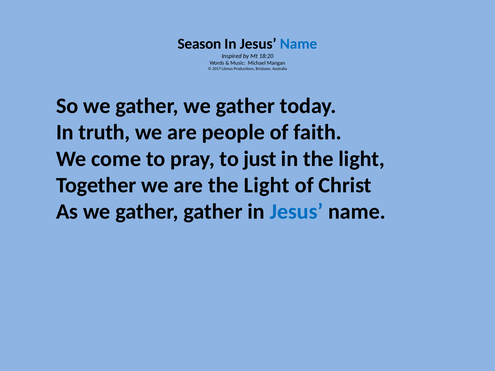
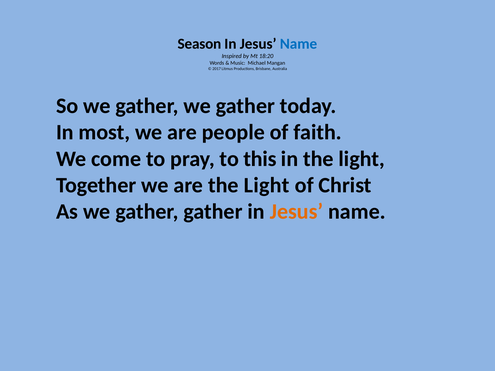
truth: truth -> most
just: just -> this
Jesus at (296, 212) colour: blue -> orange
